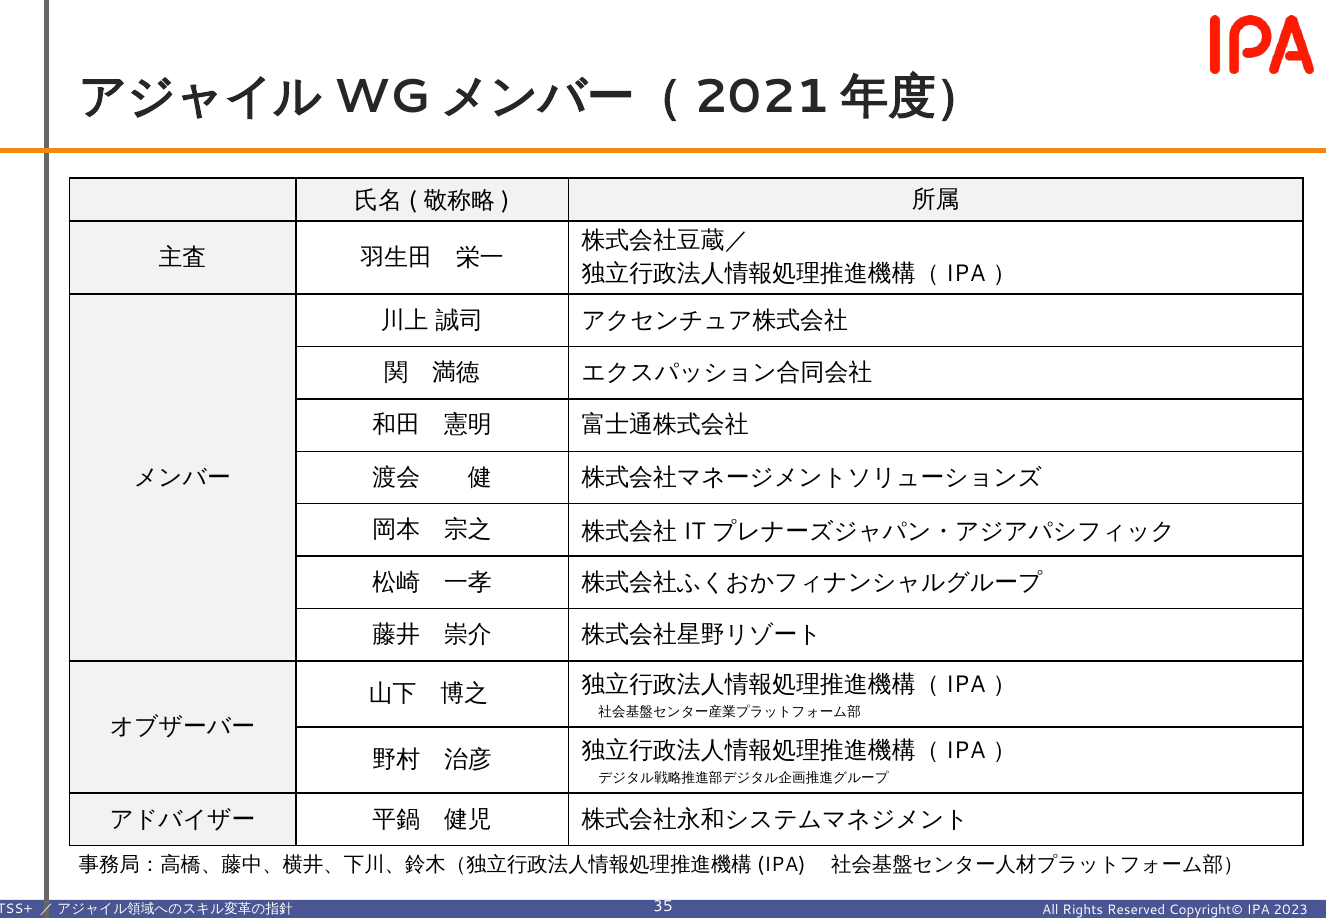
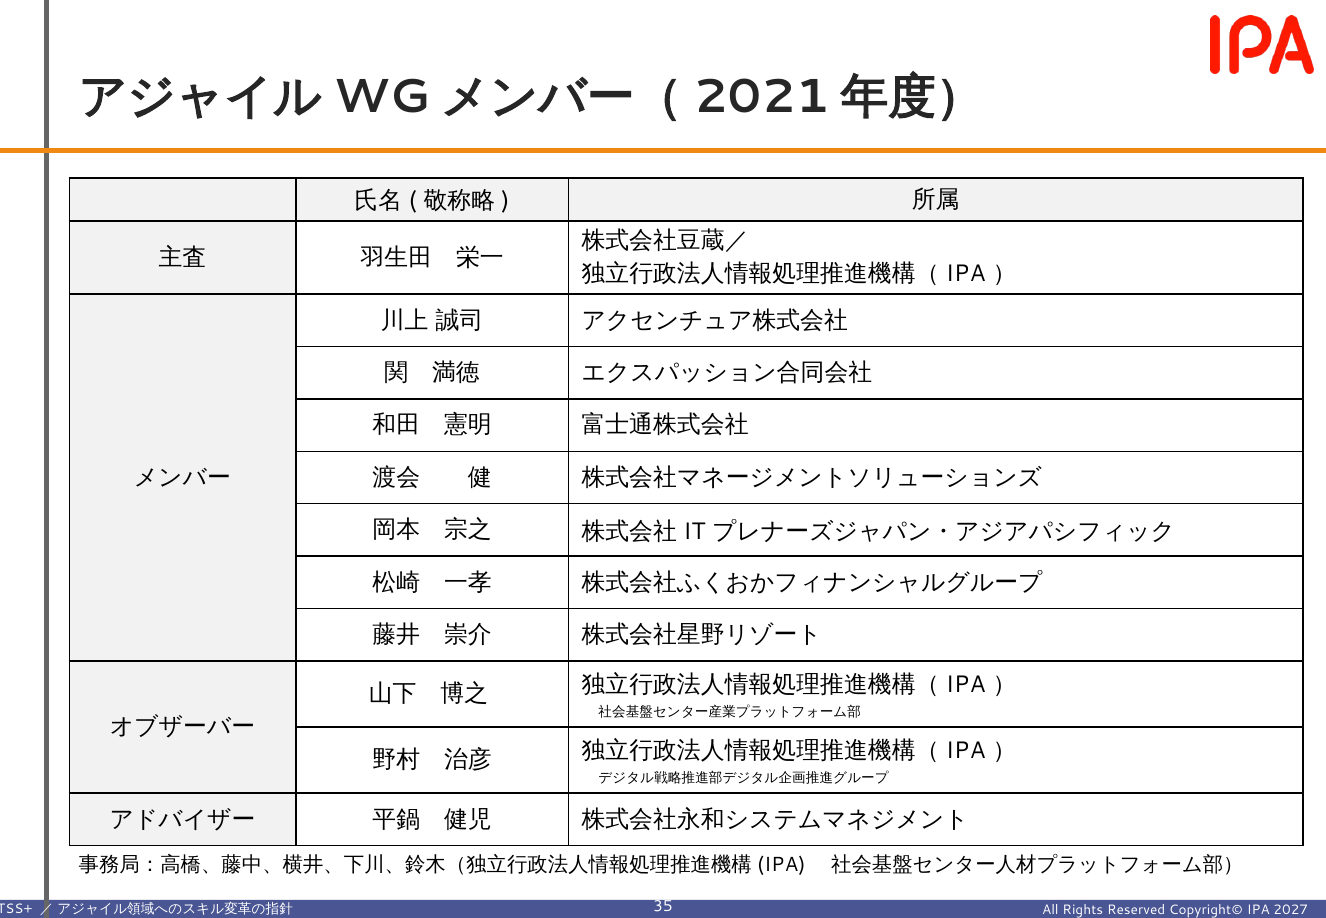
2023: 2023 -> 2027
